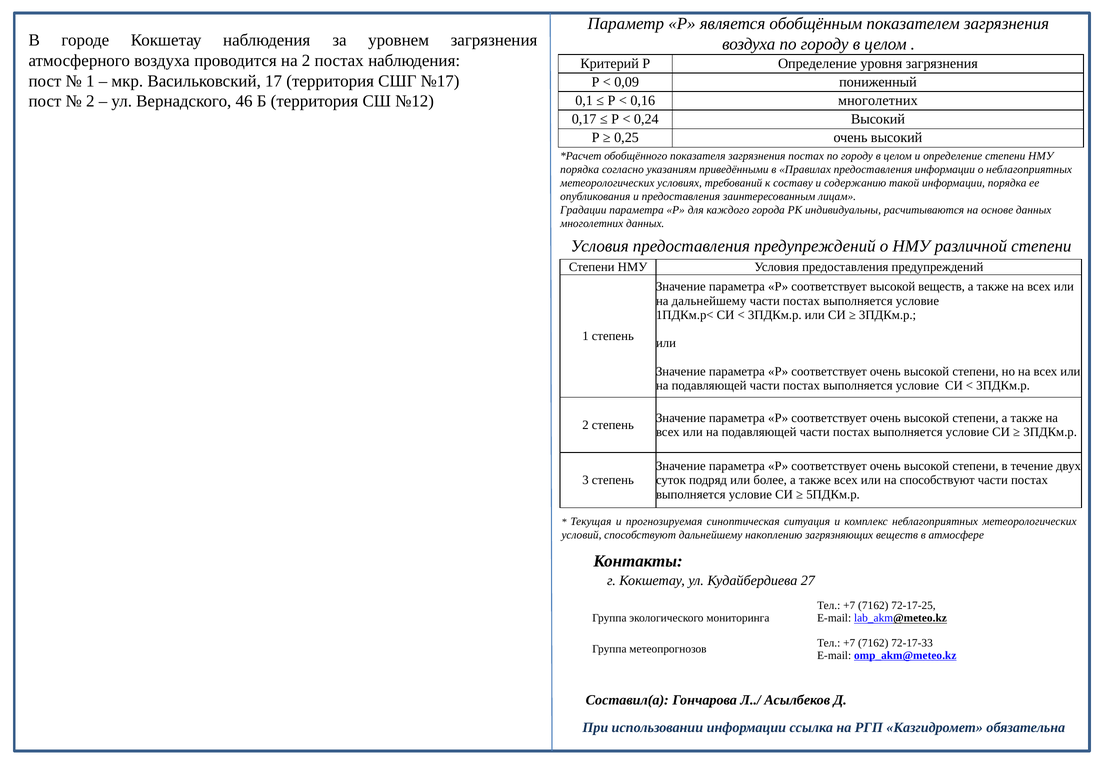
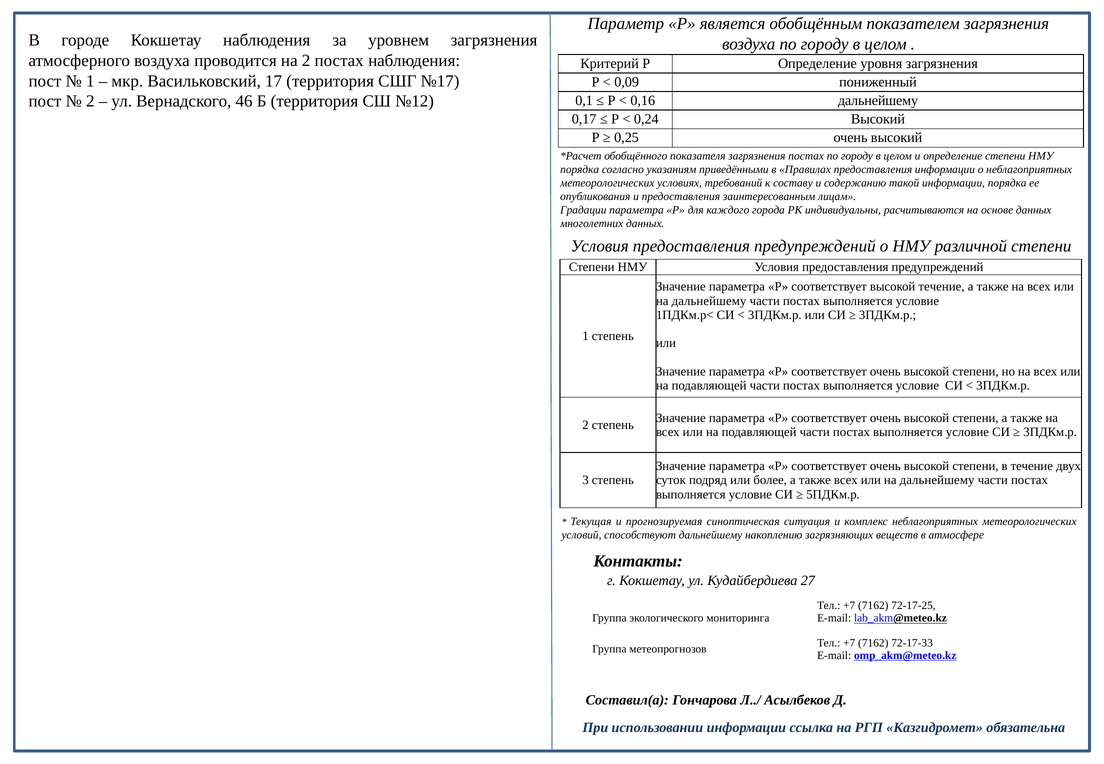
0,16 многолетних: многолетних -> дальнейшему
высокой веществ: веществ -> течение
способствуют at (937, 480): способствуют -> дальнейшему
